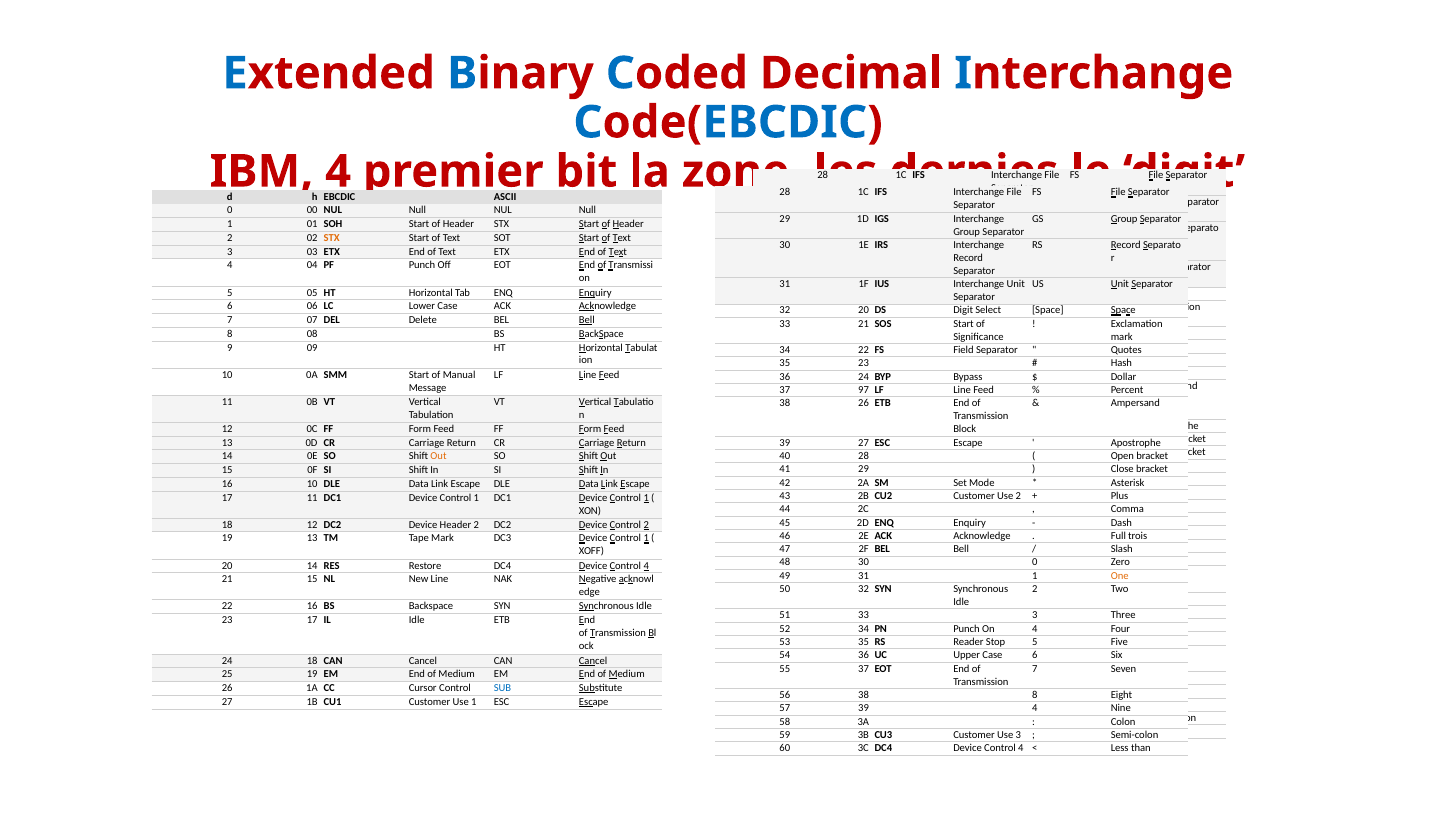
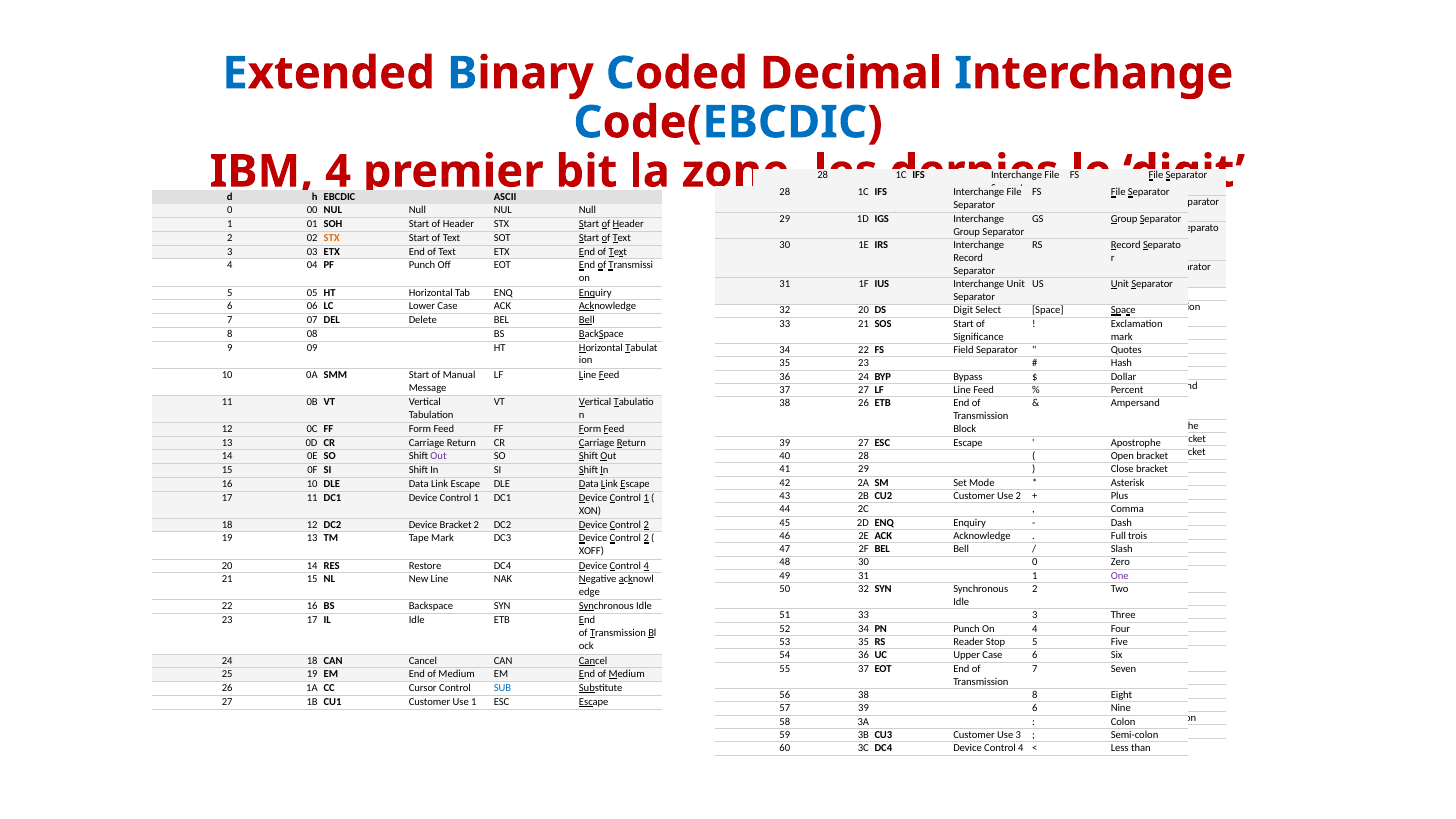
37 97: 97 -> 27
Out at (439, 456) colour: orange -> purple
Device Header: Header -> Bracket
DC3 Device Control 1: 1 -> 2
One at (1120, 576) colour: orange -> purple
39 4: 4 -> 6
